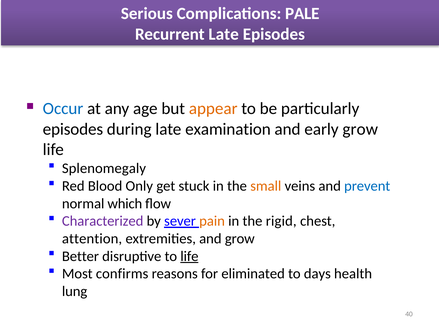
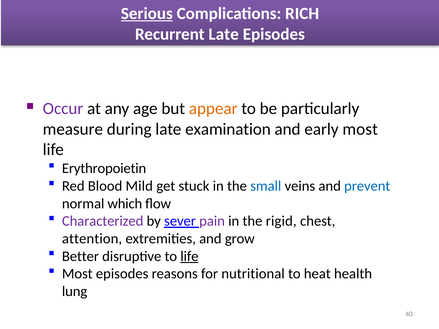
Serious underline: none -> present
PALE: PALE -> RICH
Occur colour: blue -> purple
episodes at (73, 129): episodes -> measure
early grow: grow -> most
Splenomegaly: Splenomegaly -> Erythropoietin
Only: Only -> Mild
small colour: orange -> blue
pain colour: orange -> purple
Most confirms: confirms -> episodes
eliminated: eliminated -> nutritional
days: days -> heat
